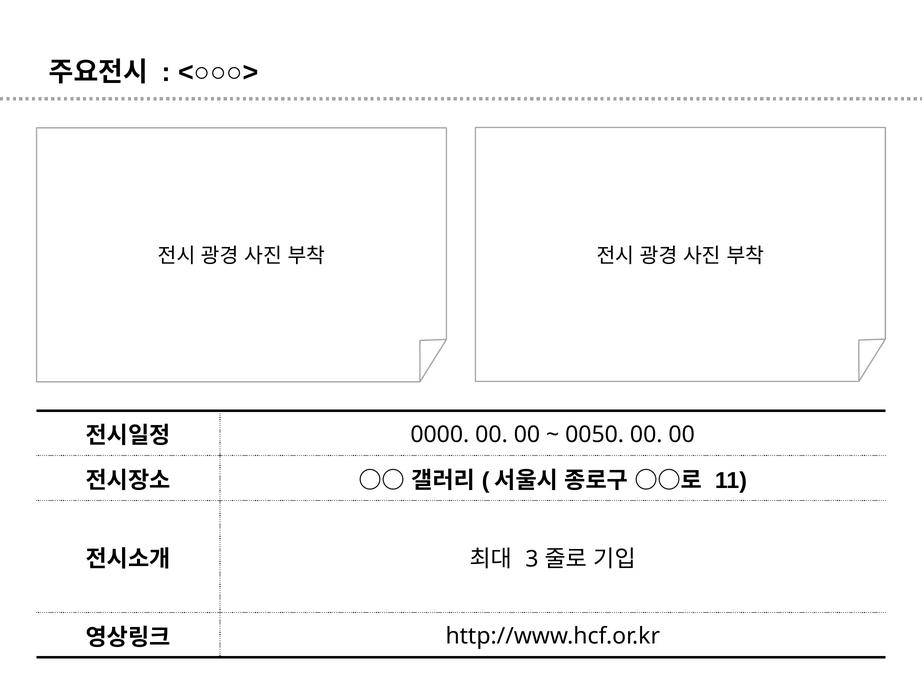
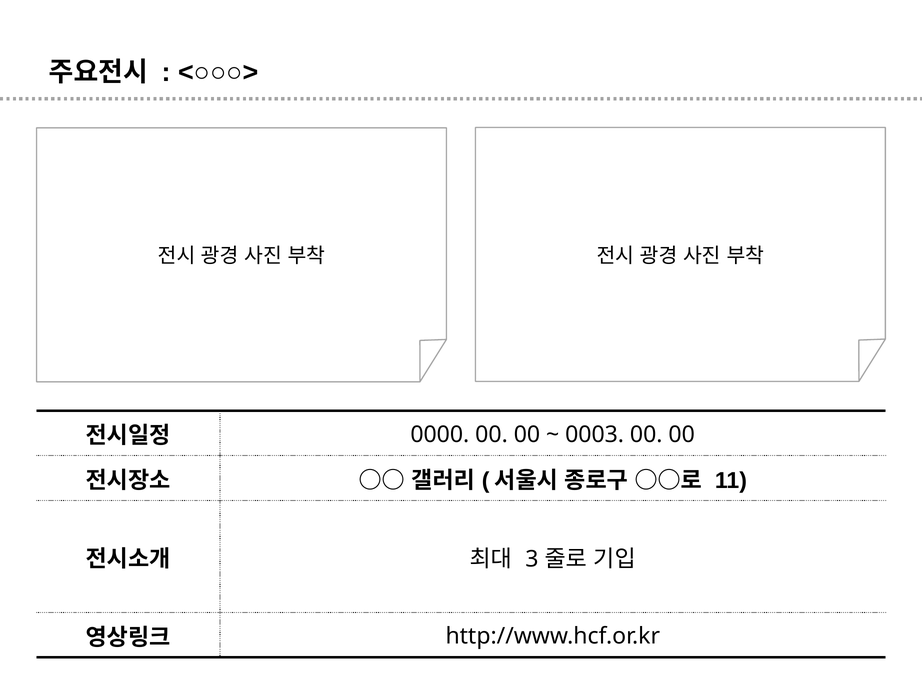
0050: 0050 -> 0003
